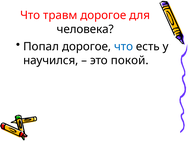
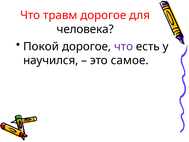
Попал: Попал -> Покой
что at (124, 46) colour: blue -> purple
покой: покой -> самое
